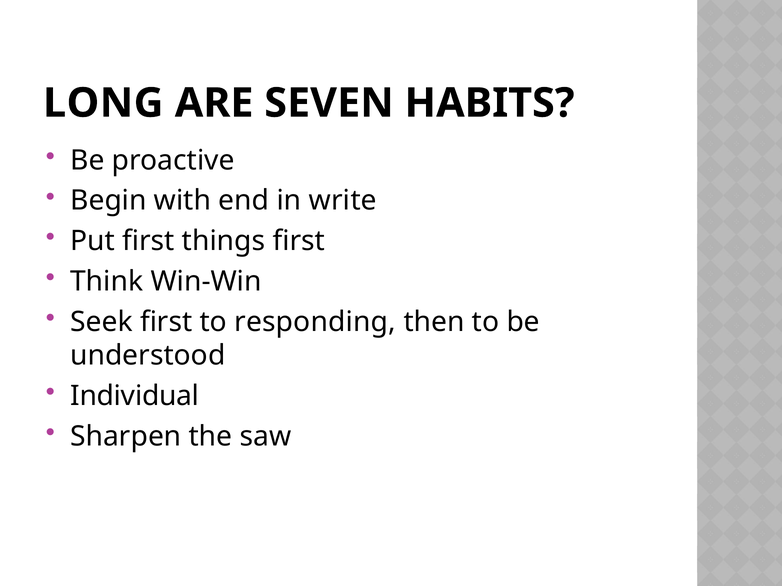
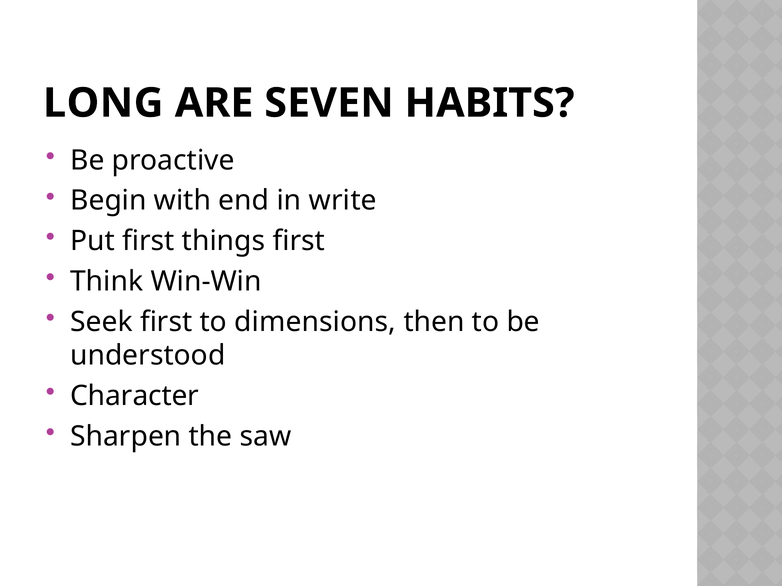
responding: responding -> dimensions
Individual: Individual -> Character
